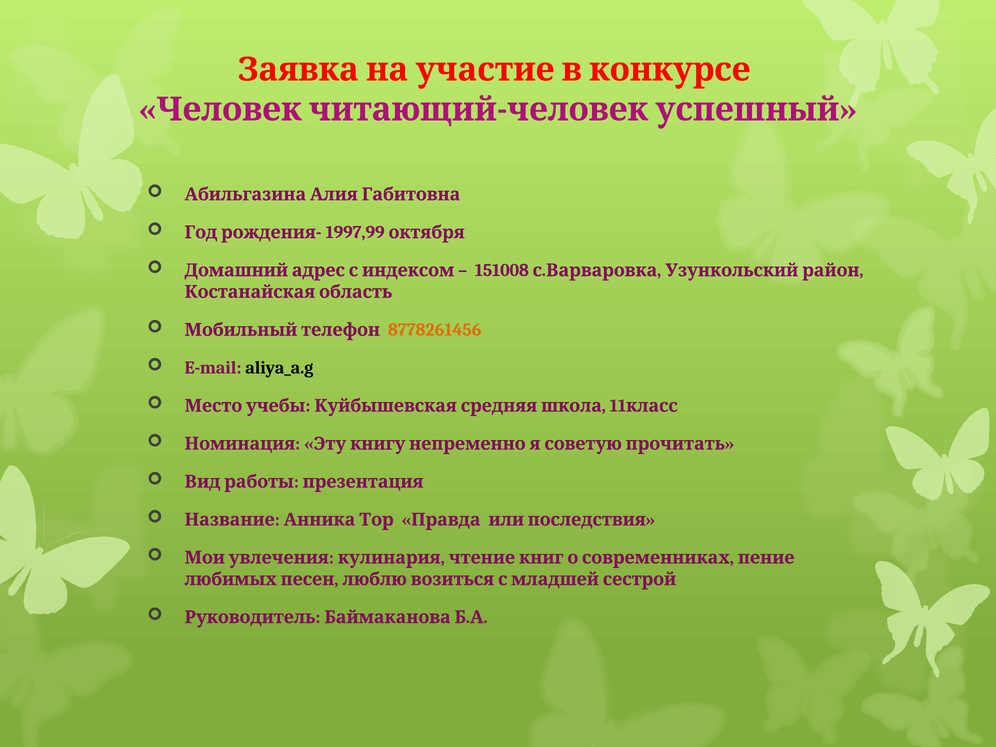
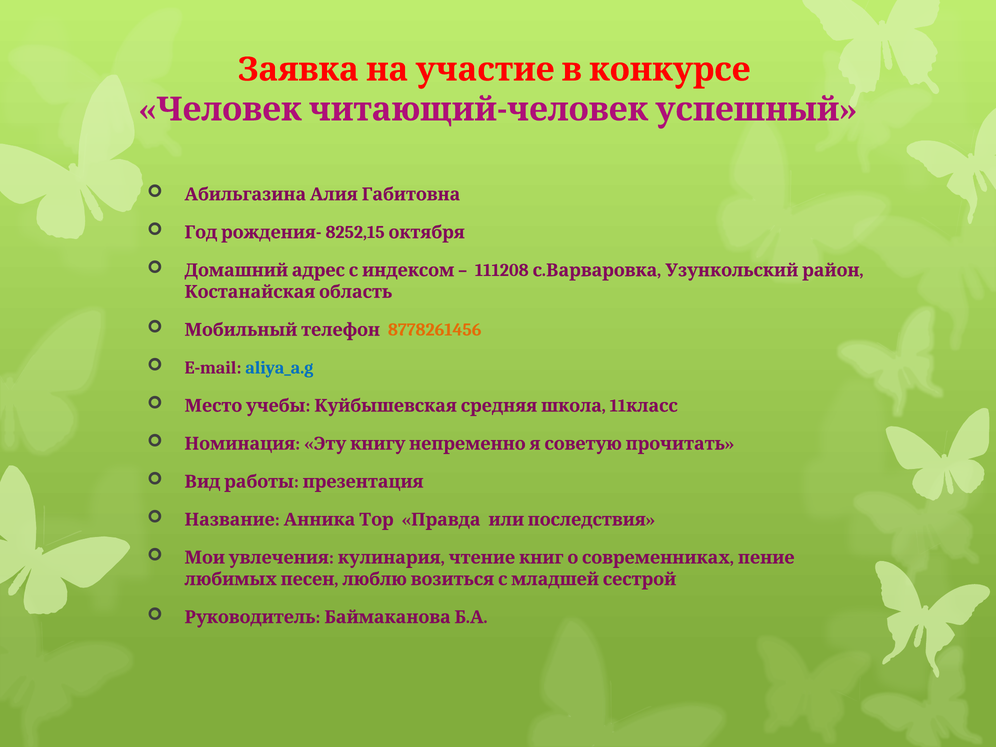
1997,99: 1997,99 -> 8252,15
151008: 151008 -> 111208
aliya_a.g colour: black -> blue
